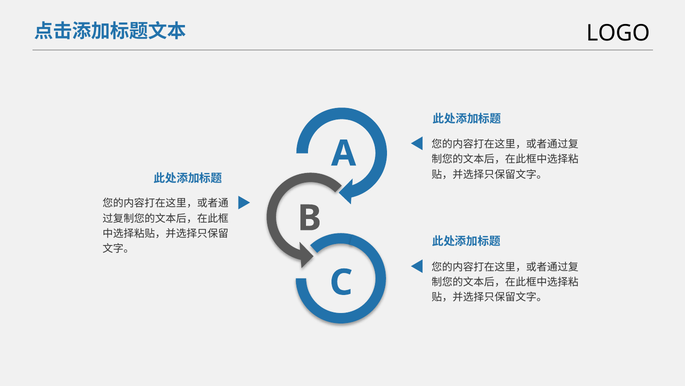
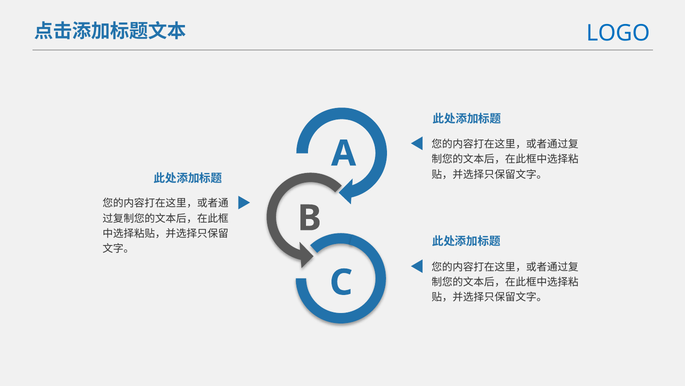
LOGO colour: black -> blue
